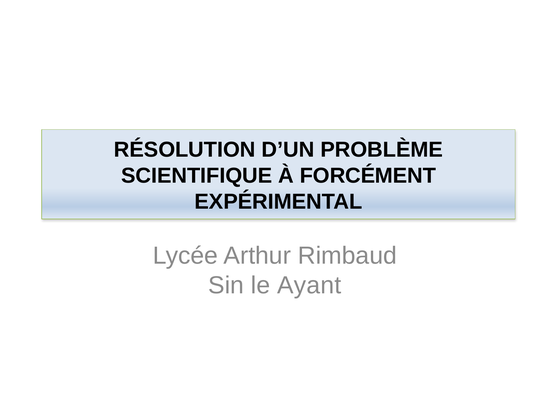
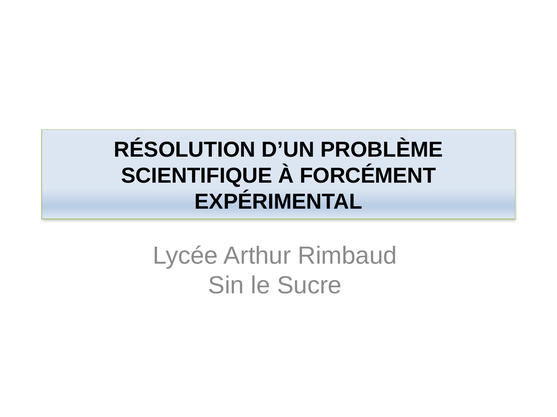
Ayant: Ayant -> Sucre
